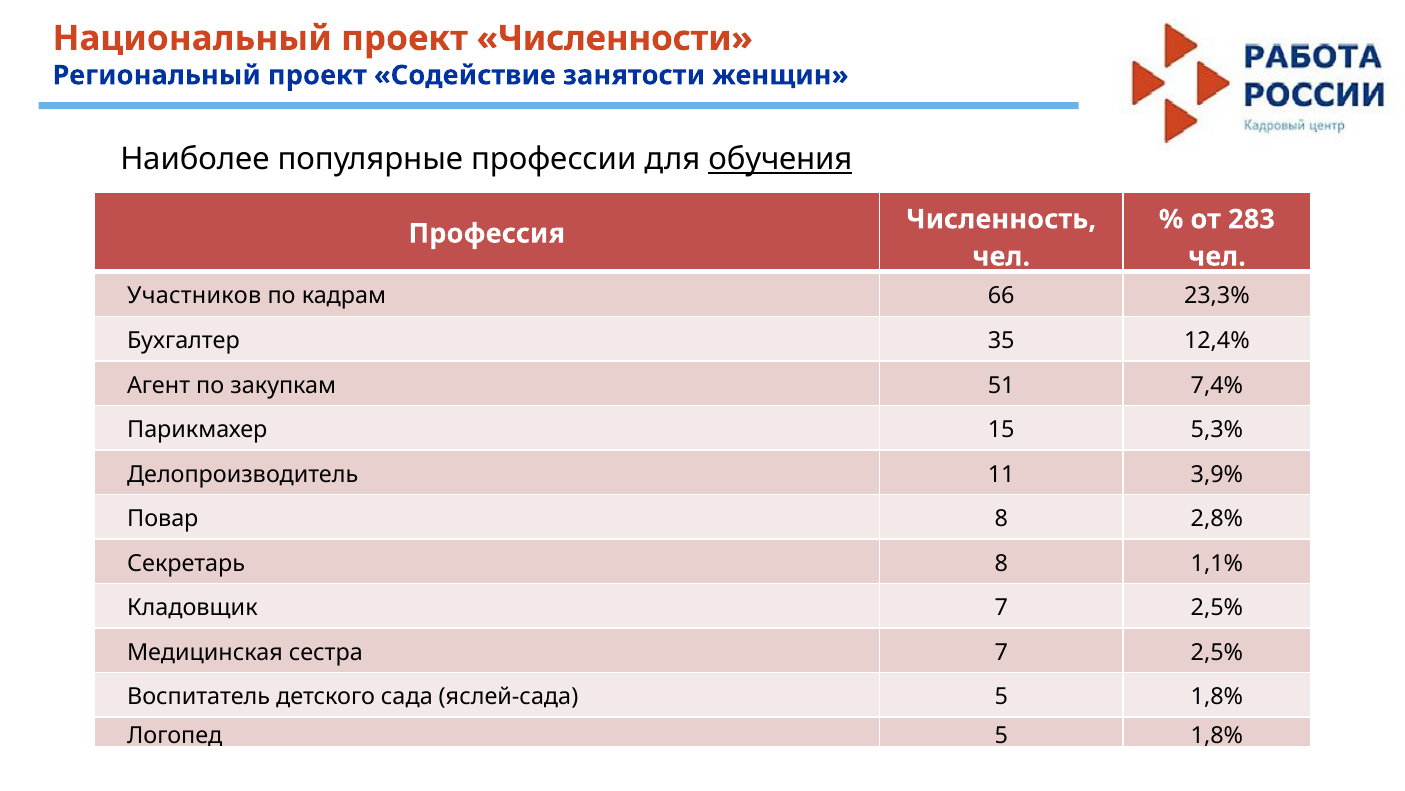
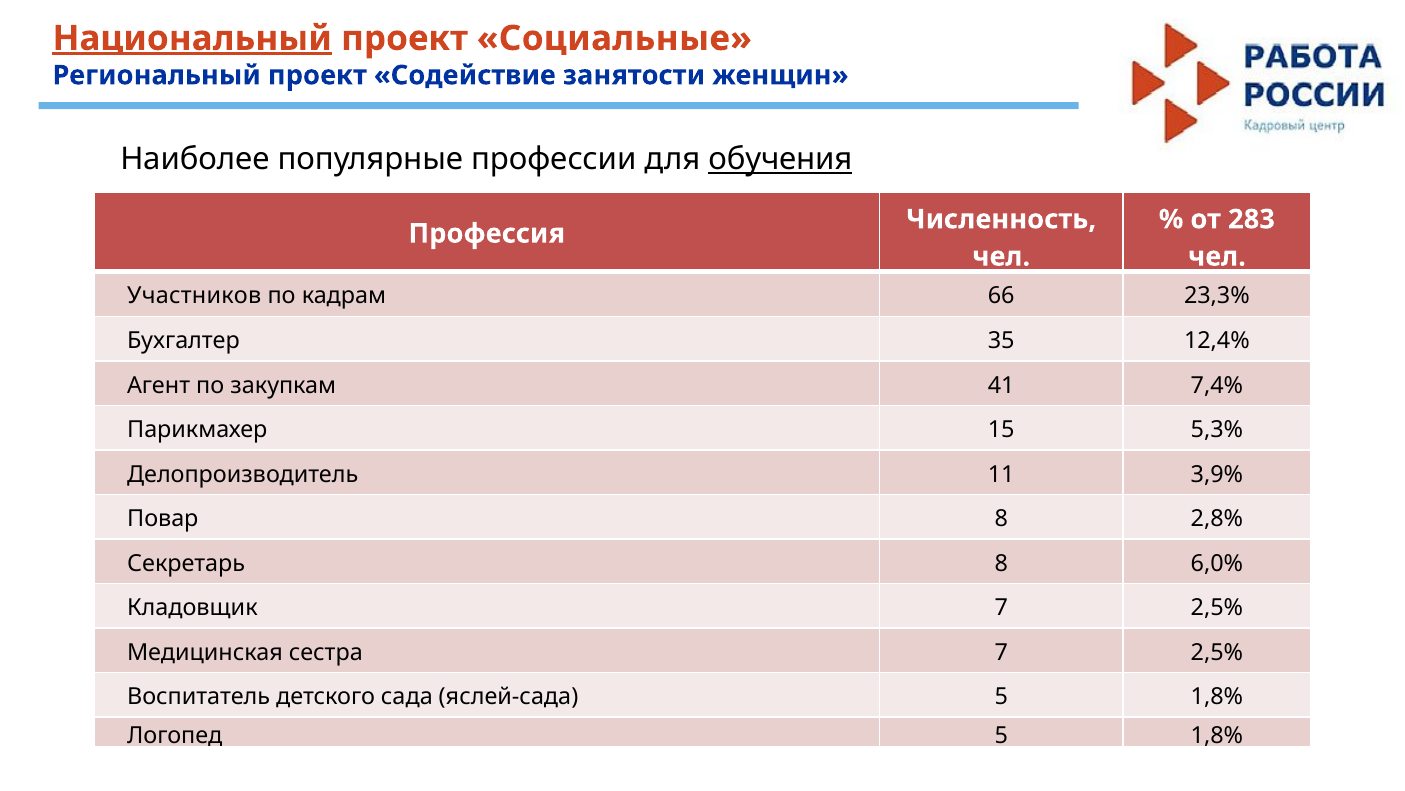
Национальный underline: none -> present
Численности: Численности -> Социальные
51: 51 -> 41
1,1%: 1,1% -> 6,0%
